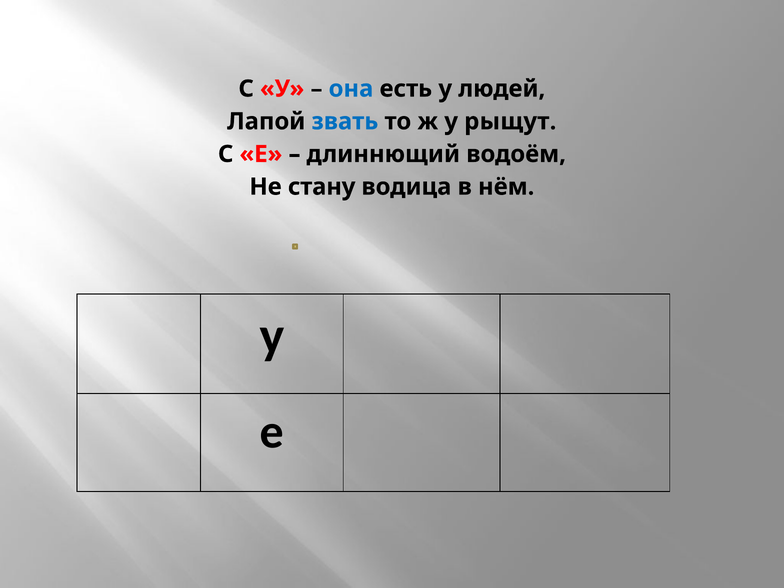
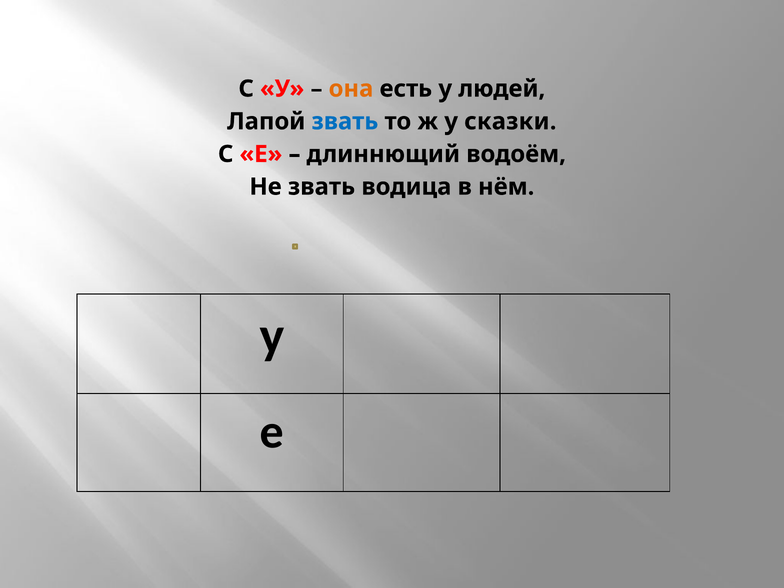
она colour: blue -> orange
рыщут: рыщут -> сказки
Не стану: стану -> звать
